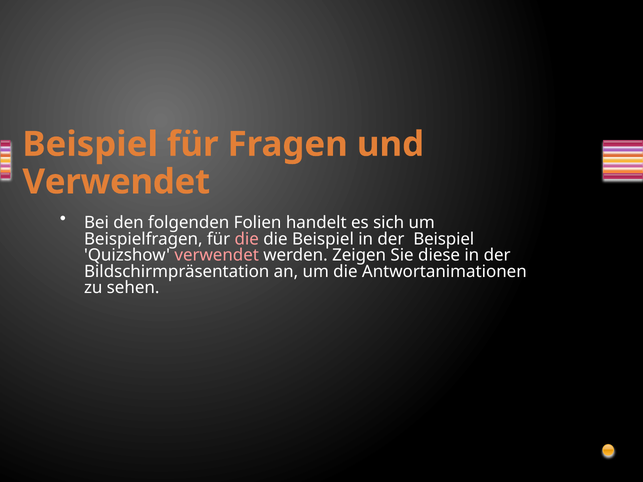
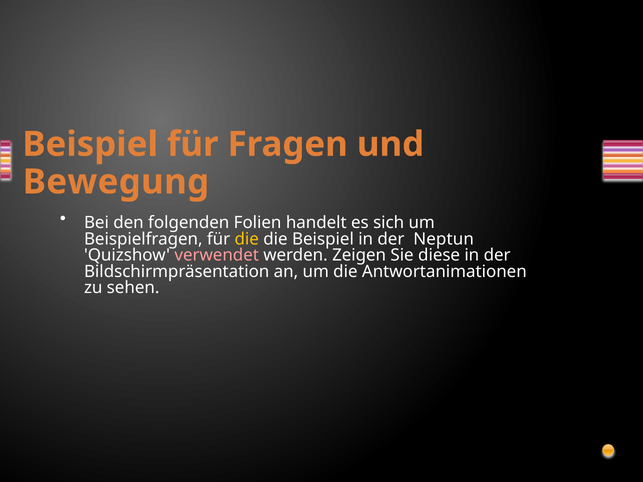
Verwendet at (116, 182): Verwendet -> Bewegung
die at (247, 239) colour: pink -> yellow
der Beispiel: Beispiel -> Neptun
